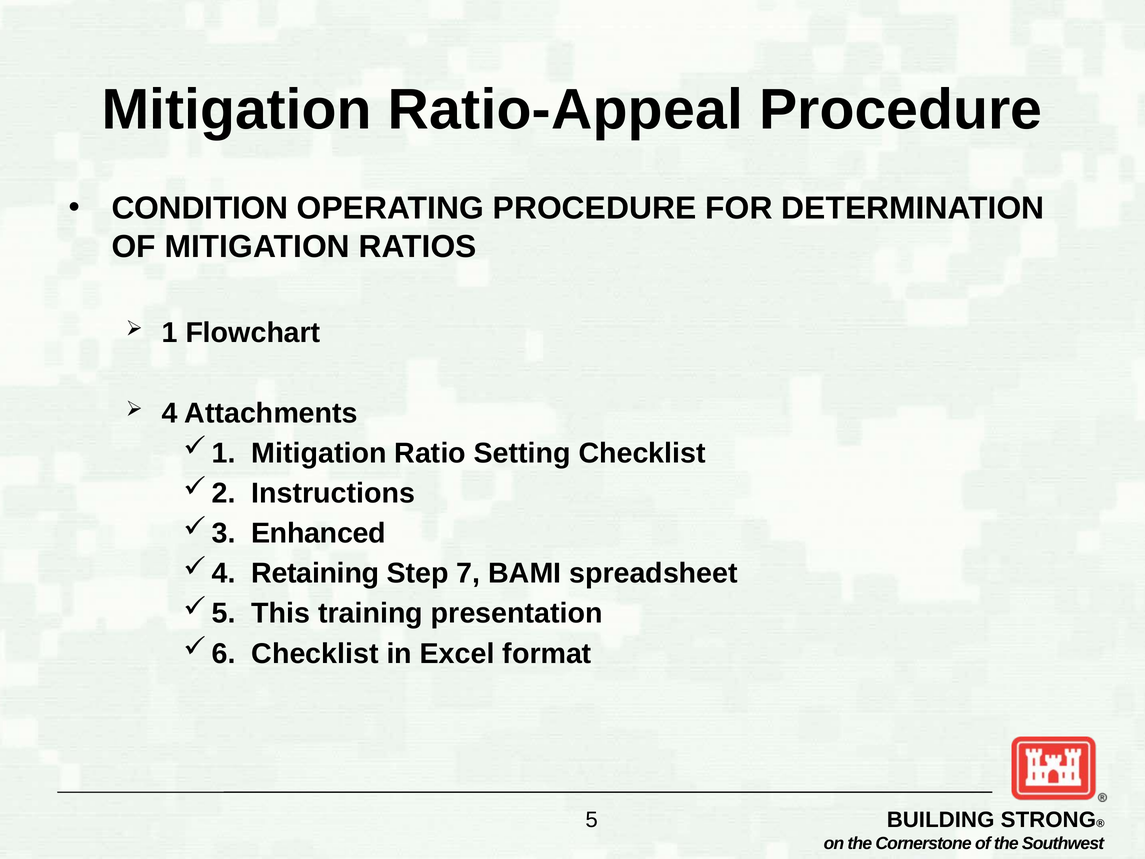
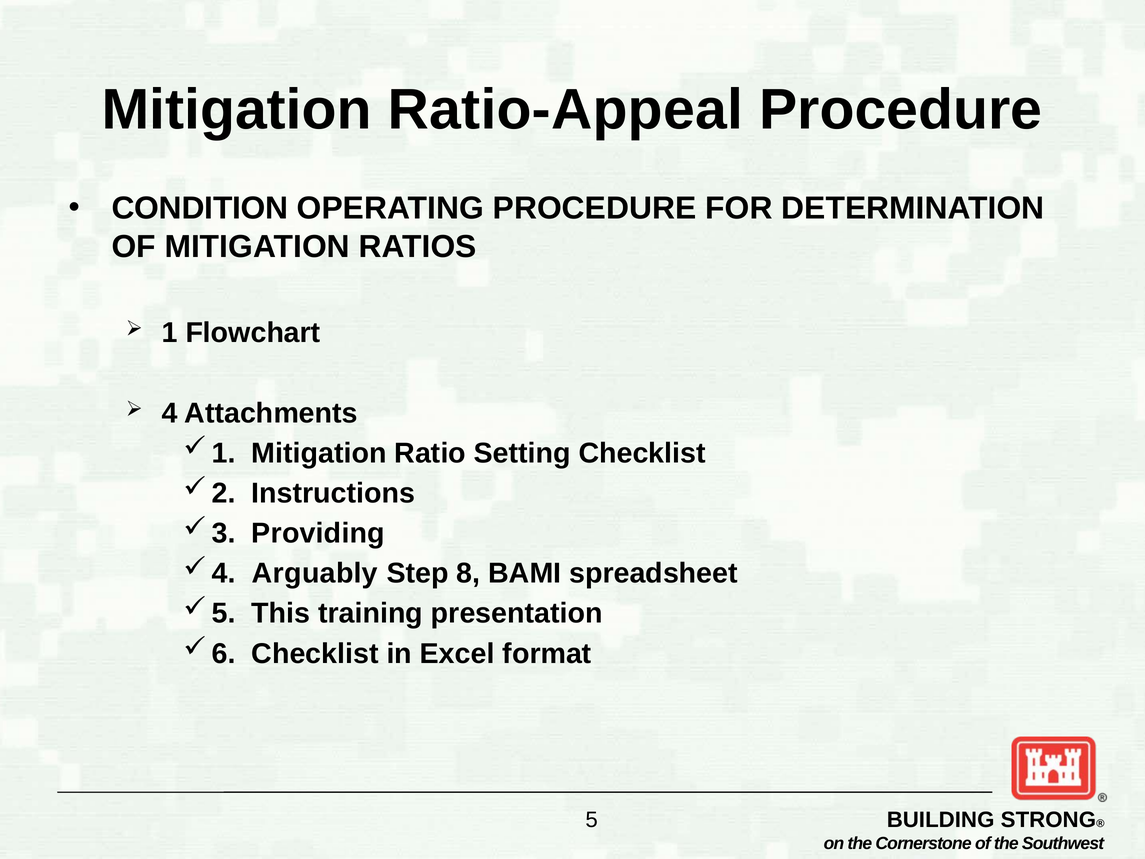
Enhanced: Enhanced -> Providing
Retaining: Retaining -> Arguably
7: 7 -> 8
